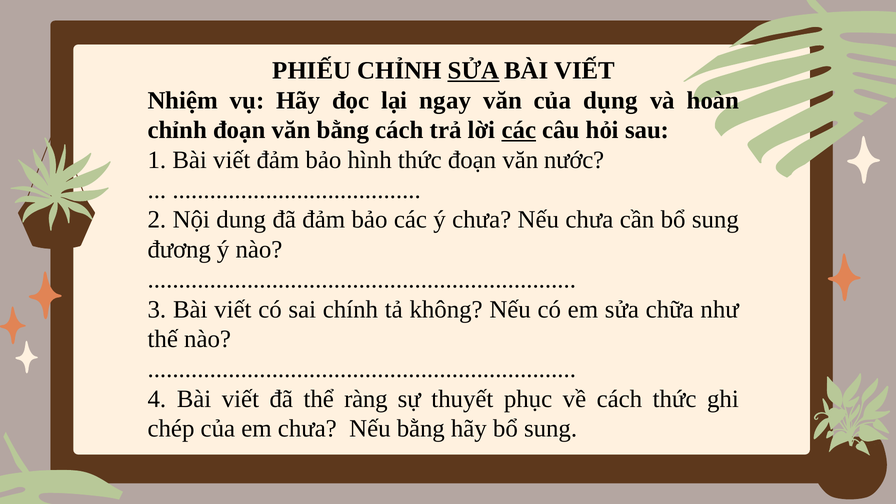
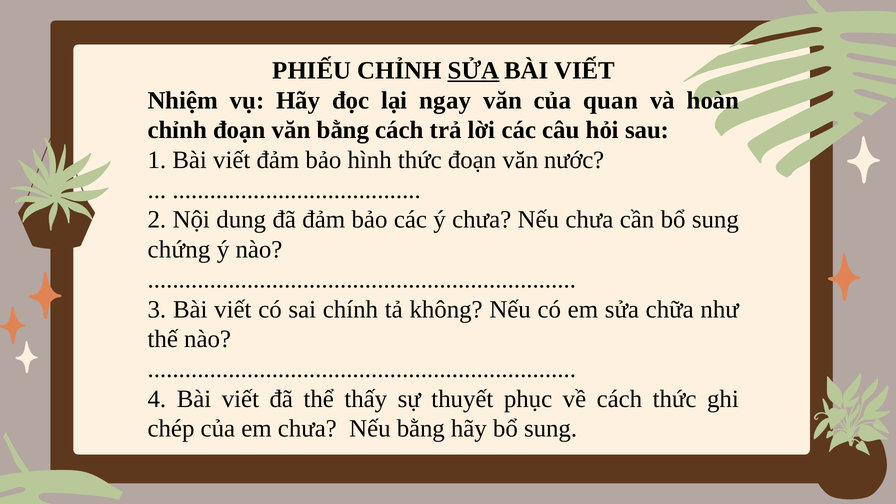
dụng: dụng -> quan
các at (519, 130) underline: present -> none
đương: đương -> chứng
ràng: ràng -> thấy
